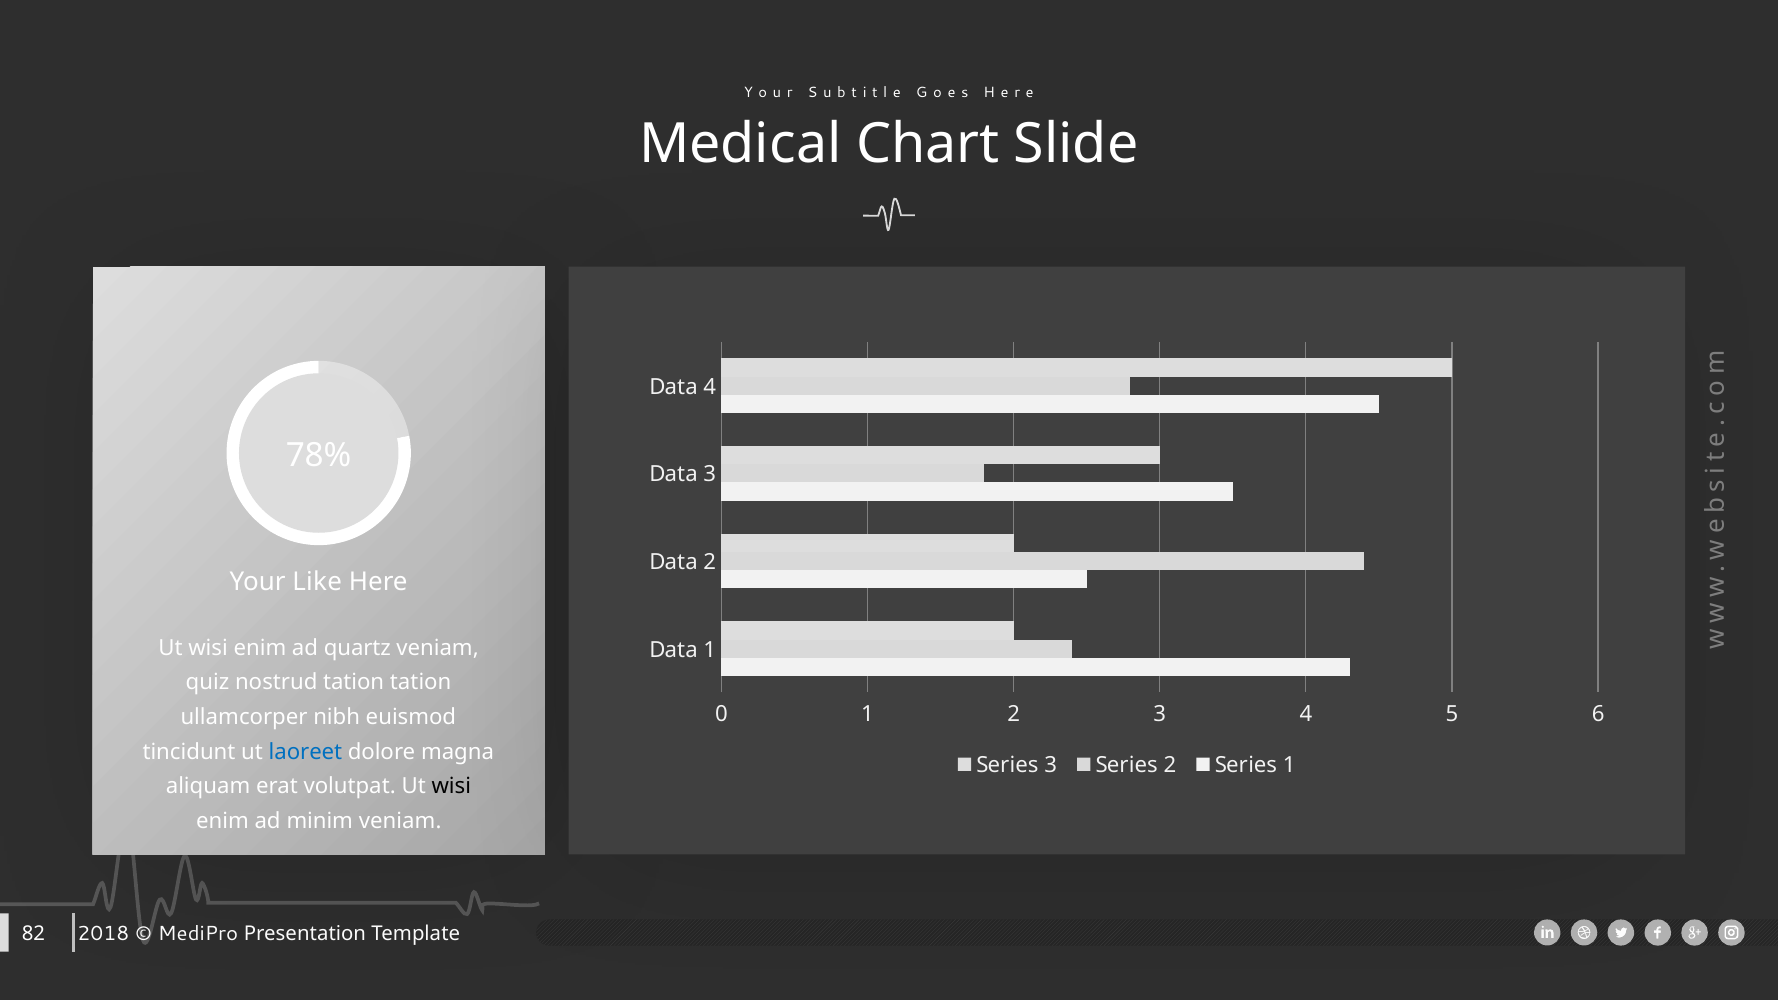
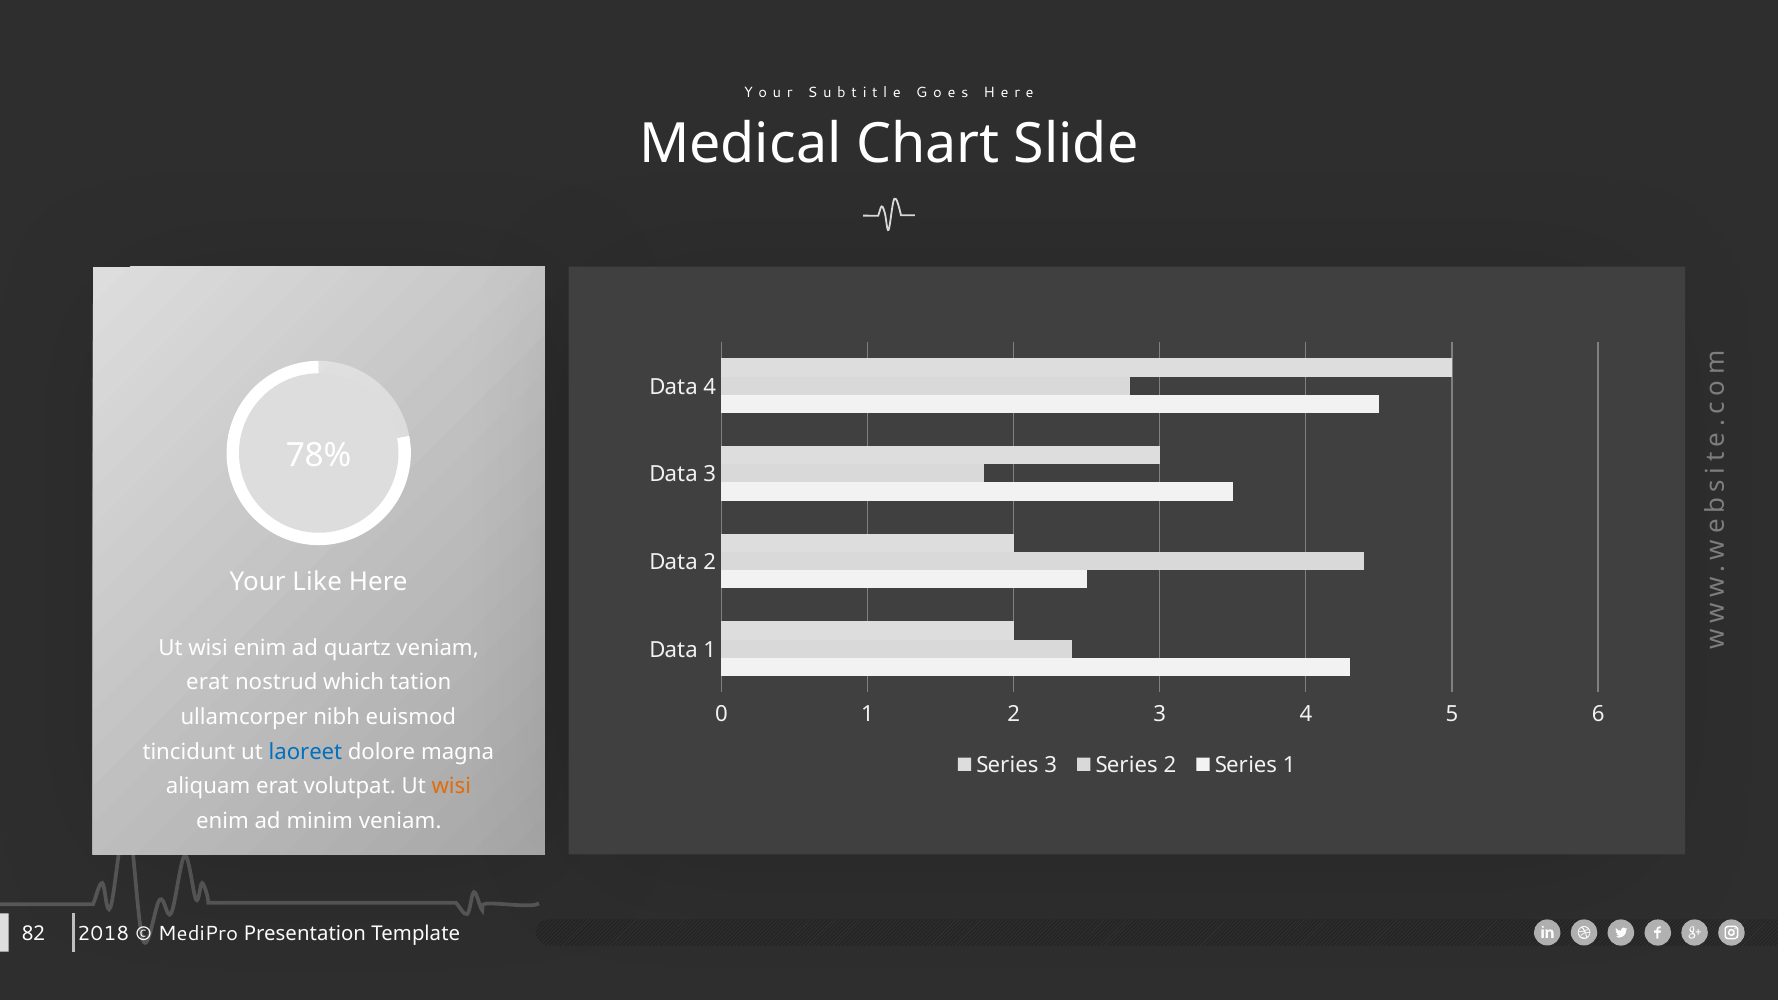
quiz at (208, 682): quiz -> erat
nostrud tation: tation -> which
wisi at (451, 786) colour: black -> orange
